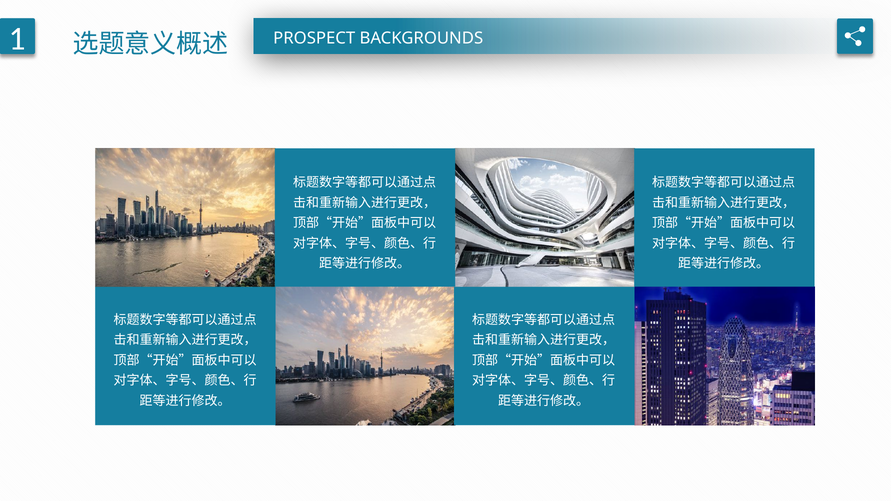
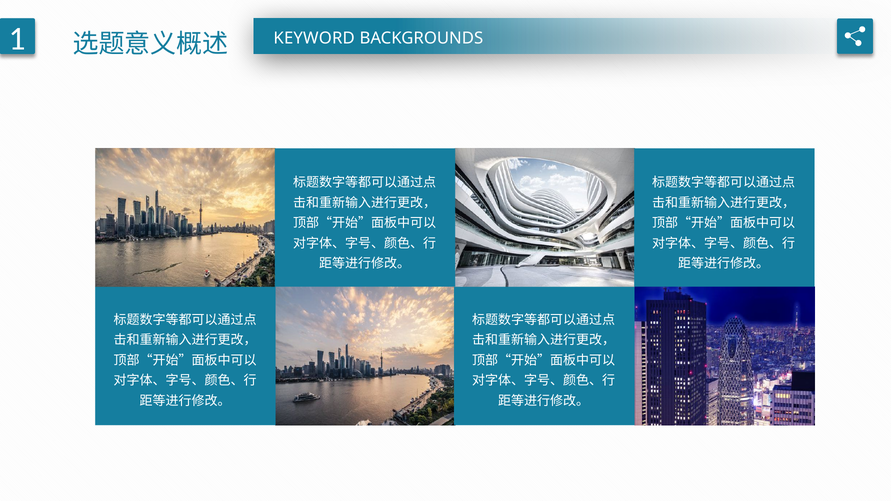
PROSPECT: PROSPECT -> KEYWORD
